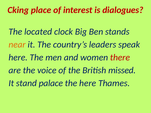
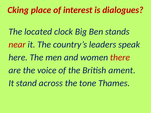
near colour: orange -> red
missed: missed -> ament
palace: palace -> across
the here: here -> tone
